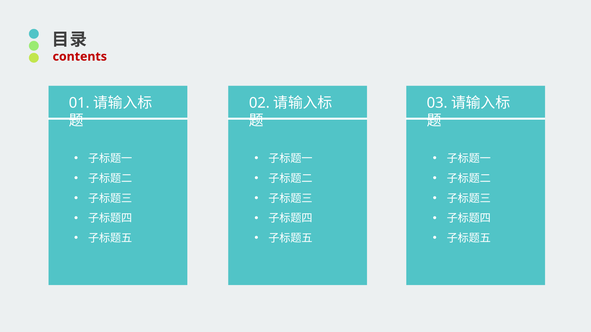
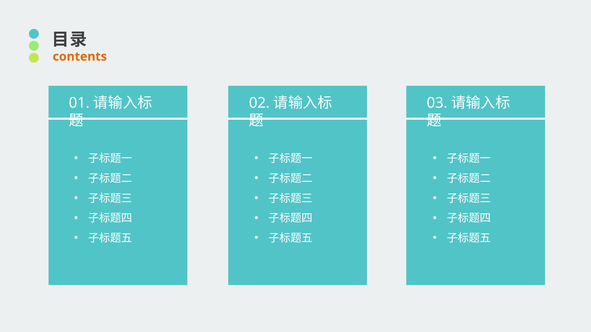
contents colour: red -> orange
